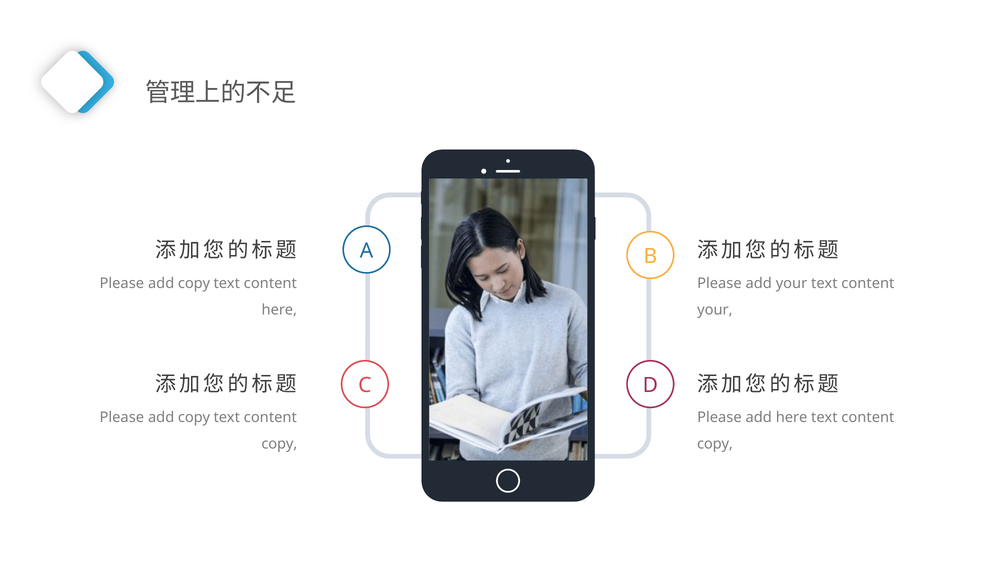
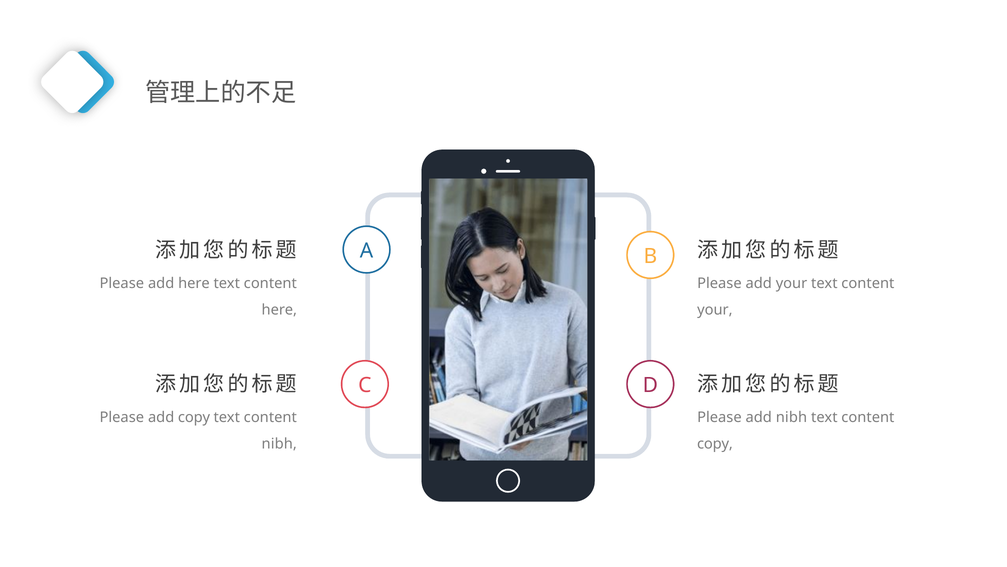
copy at (194, 283): copy -> here
add here: here -> nibh
copy at (279, 444): copy -> nibh
